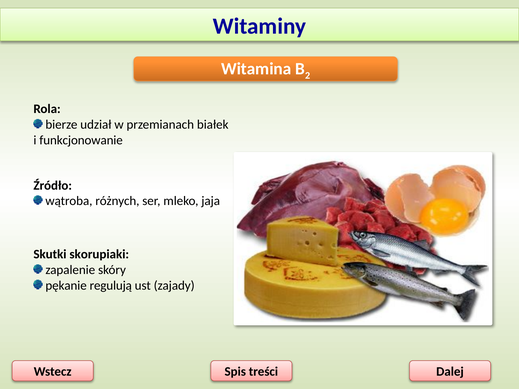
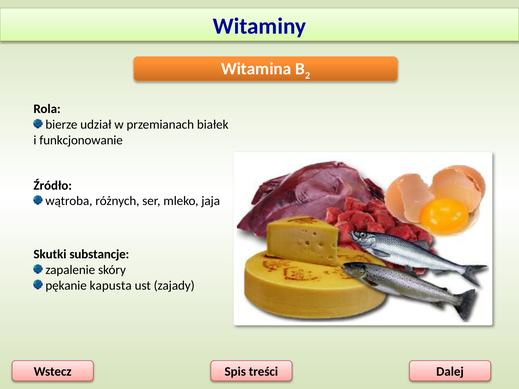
skorupiaki: skorupiaki -> substancje
regulują: regulują -> kapusta
